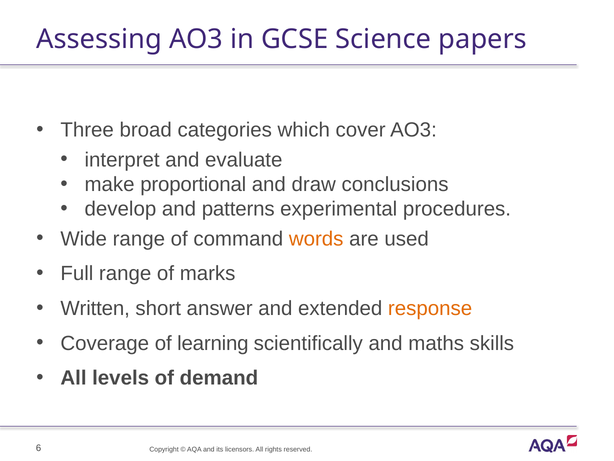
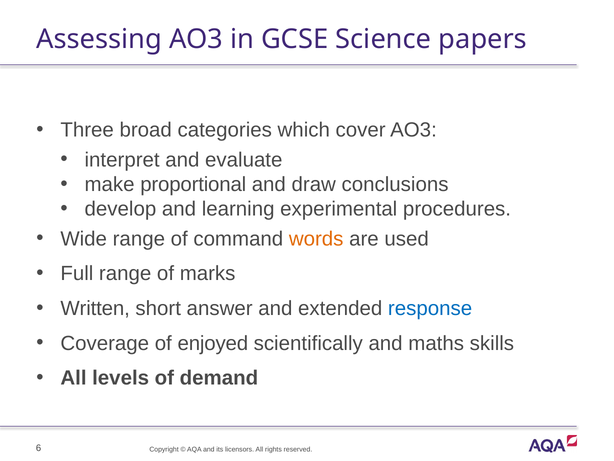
patterns: patterns -> learning
response colour: orange -> blue
learning: learning -> enjoyed
